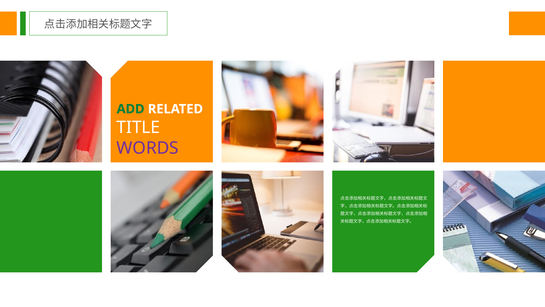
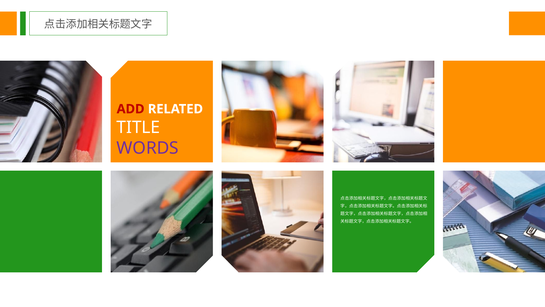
ADD colour: green -> red
